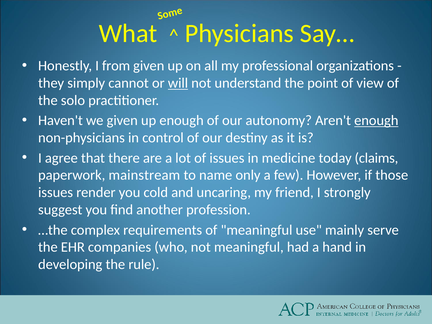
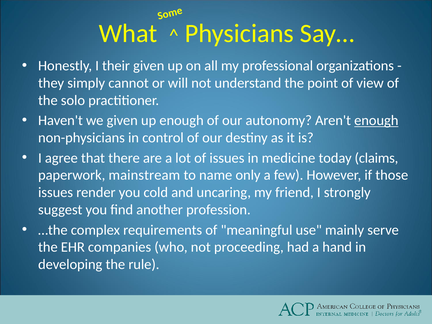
from: from -> their
will underline: present -> none
not meaningful: meaningful -> proceeding
